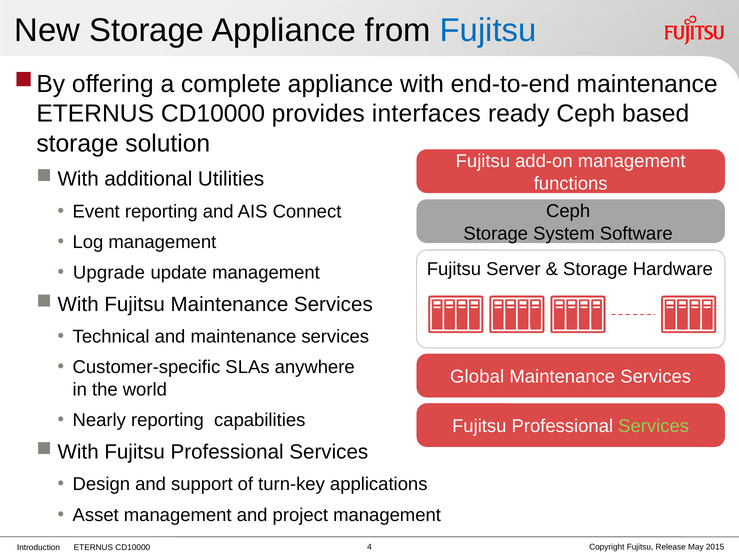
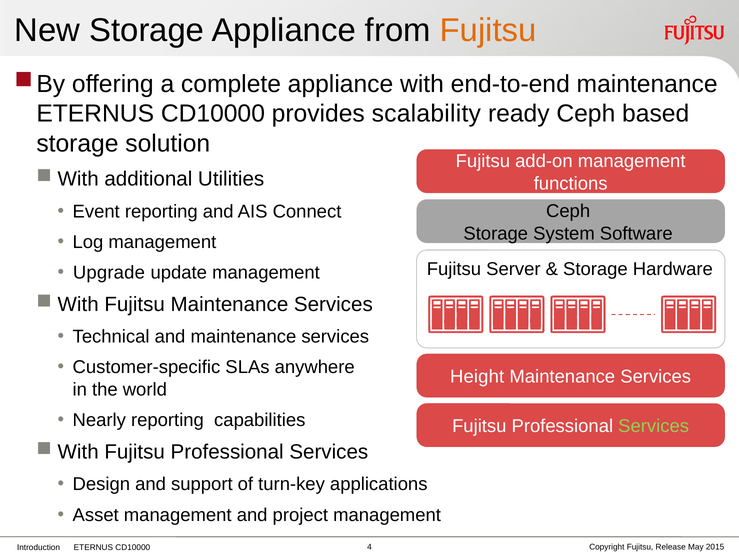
Fujitsu at (488, 30) colour: blue -> orange
interfaces: interfaces -> scalability
Global: Global -> Height
